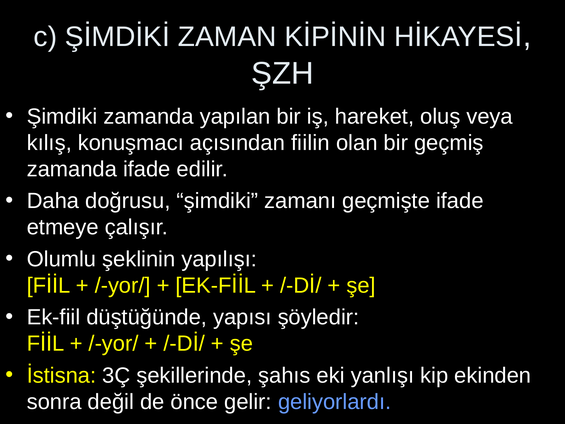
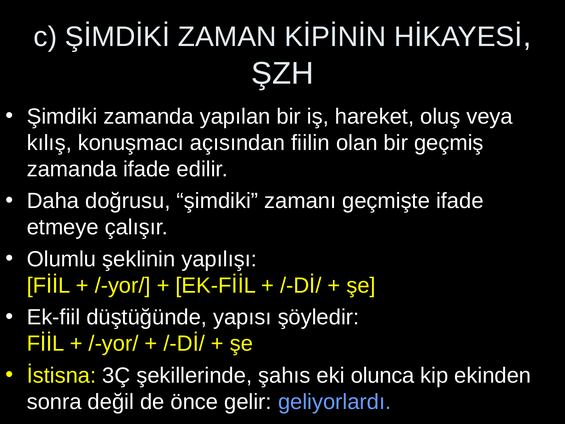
yanlışı: yanlışı -> olunca
